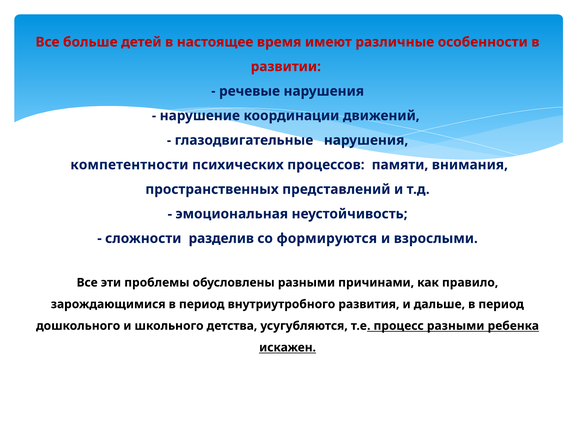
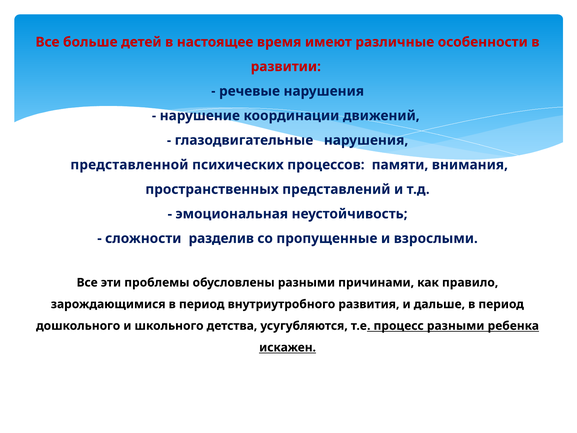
компетентности: компетентности -> представленной
формируются: формируются -> пропущенные
